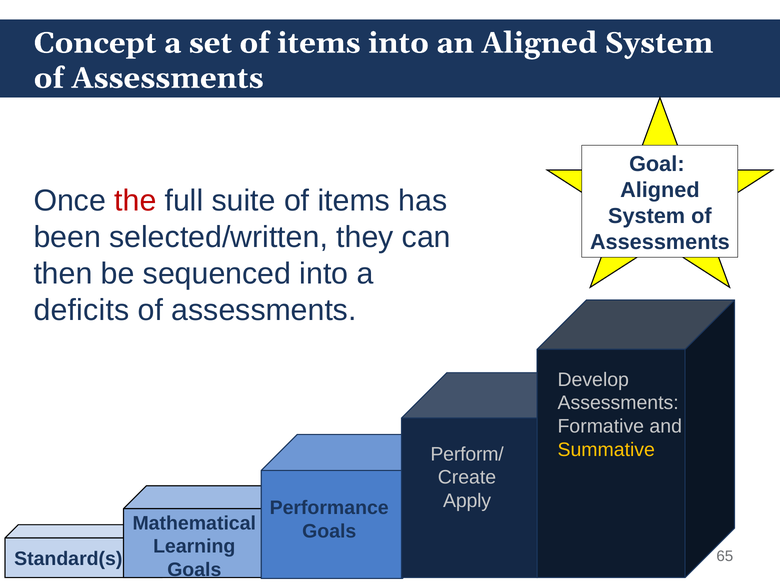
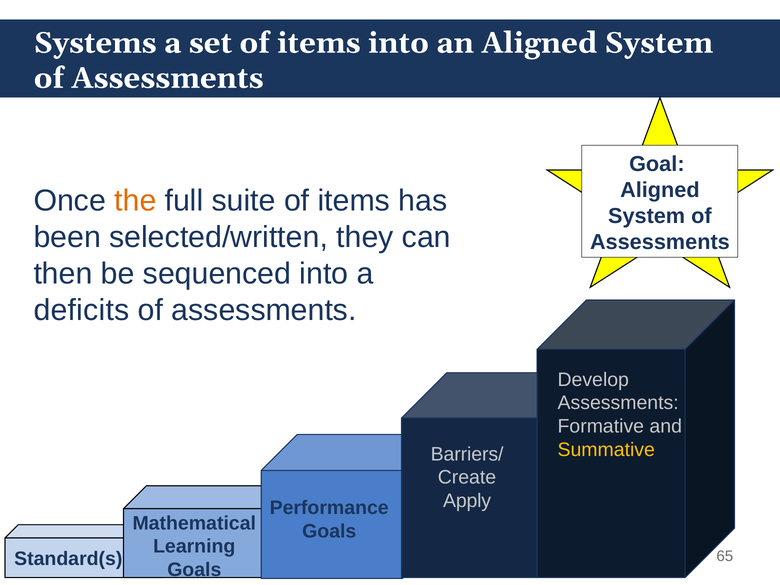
Concept: Concept -> Systems
the colour: red -> orange
Perform/: Perform/ -> Barriers/
